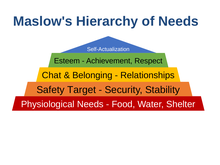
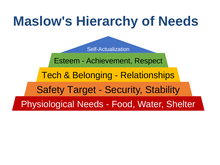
Chat: Chat -> Tech
